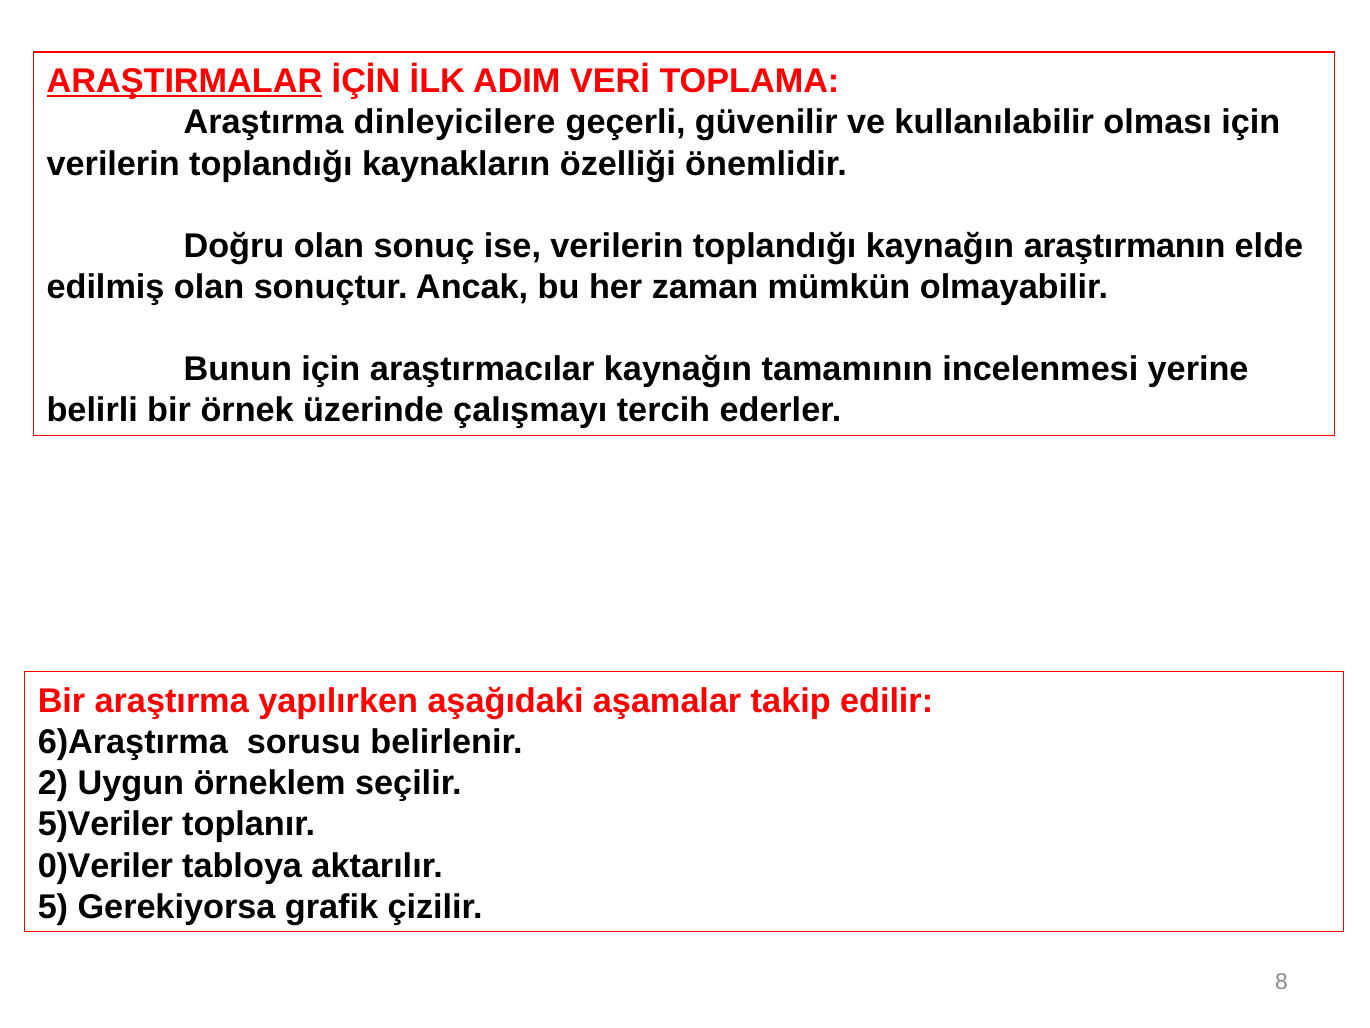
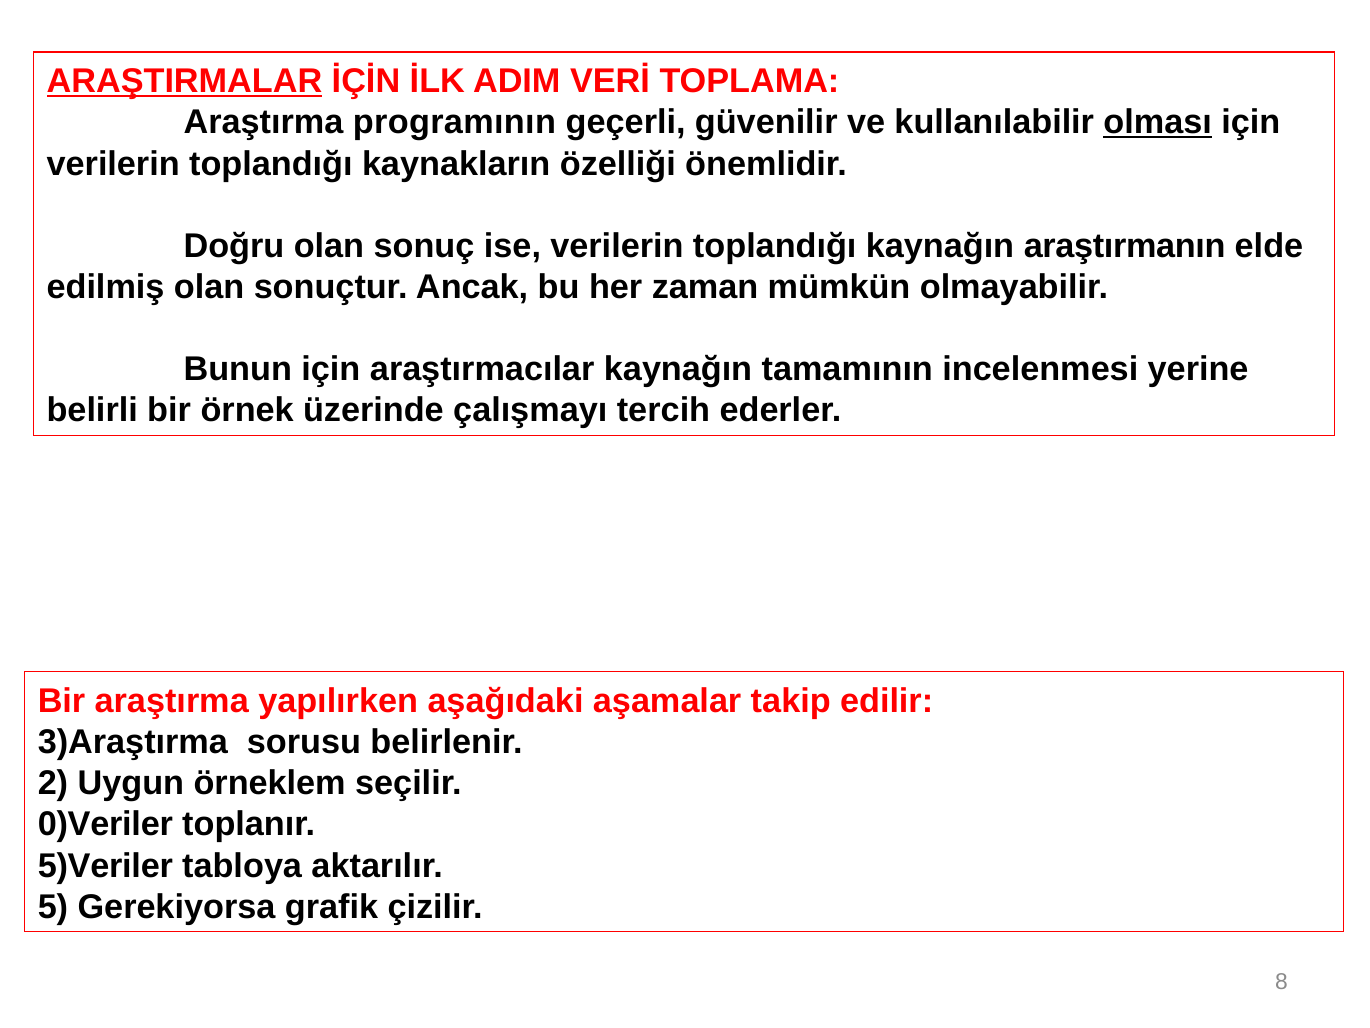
dinleyicilere: dinleyicilere -> programının
olması underline: none -> present
6)Araştırma: 6)Araştırma -> 3)Araştırma
5)Veriler: 5)Veriler -> 0)Veriler
0)Veriler: 0)Veriler -> 5)Veriler
